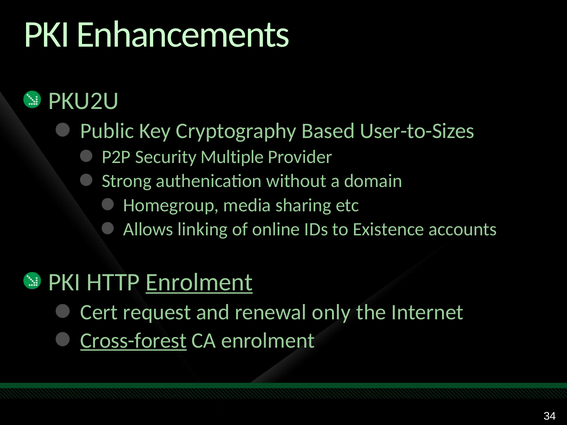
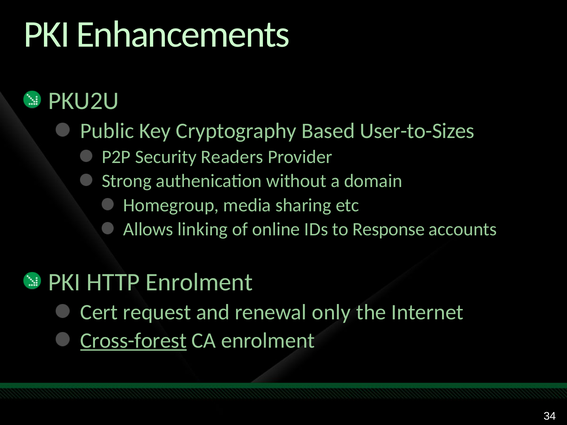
Multiple: Multiple -> Readers
Existence: Existence -> Response
Enrolment at (199, 282) underline: present -> none
